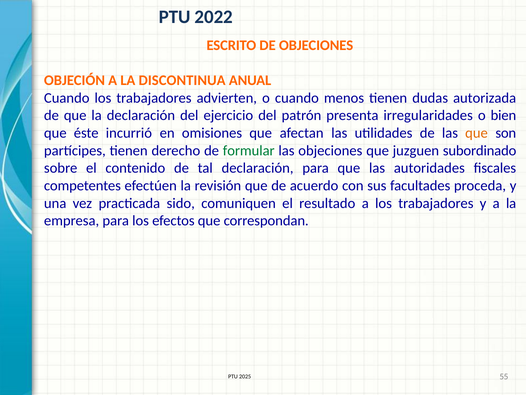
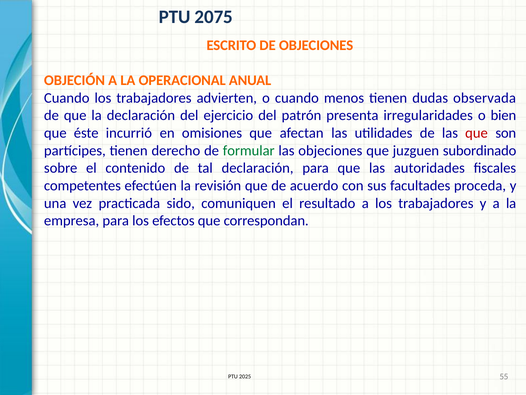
2022: 2022 -> 2075
DISCONTINUA: DISCONTINUA -> OPERACIONAL
autorizada: autorizada -> observada
que at (476, 133) colour: orange -> red
